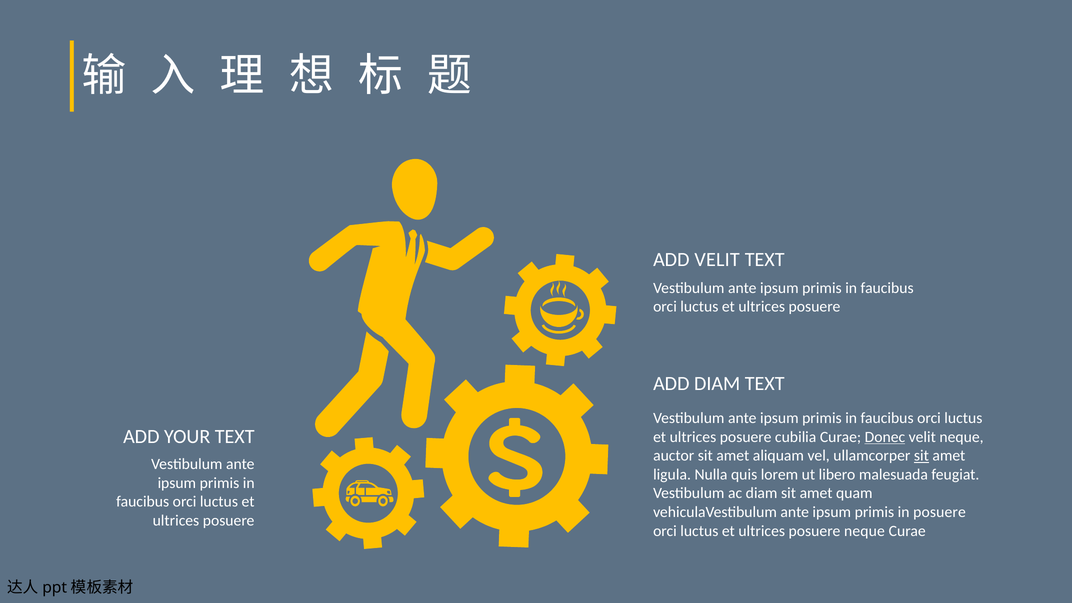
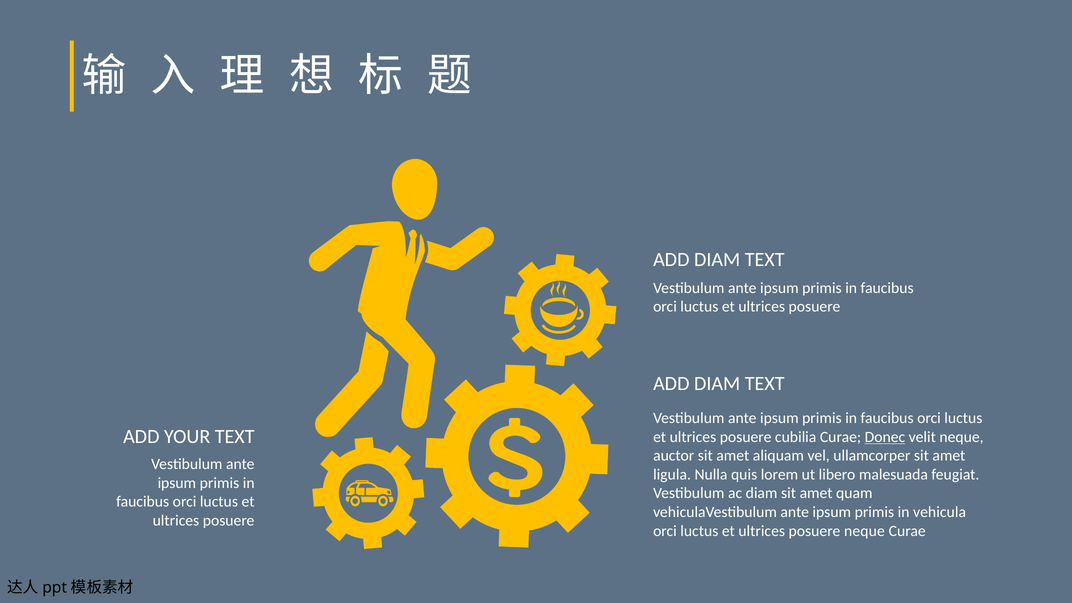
VELIT at (717, 260): VELIT -> DIAM
sit at (921, 456) underline: present -> none
in posuere: posuere -> vehicula
